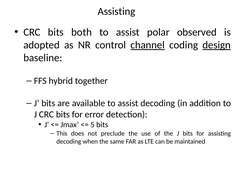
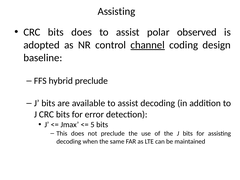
bits both: both -> does
design underline: present -> none
hybrid together: together -> preclude
